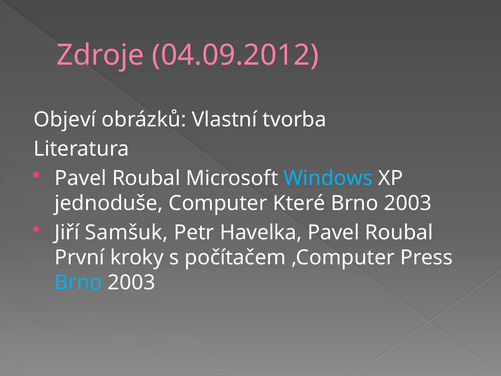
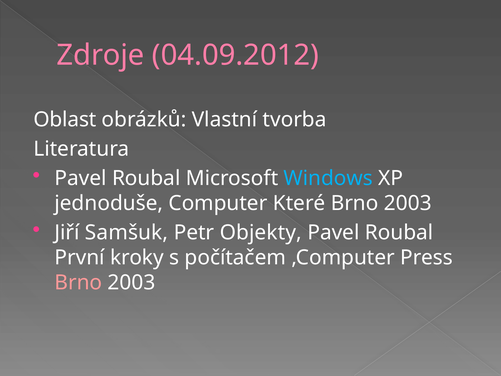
Objeví: Objeví -> Oblast
Havelka: Havelka -> Objekty
Brno at (78, 282) colour: light blue -> pink
